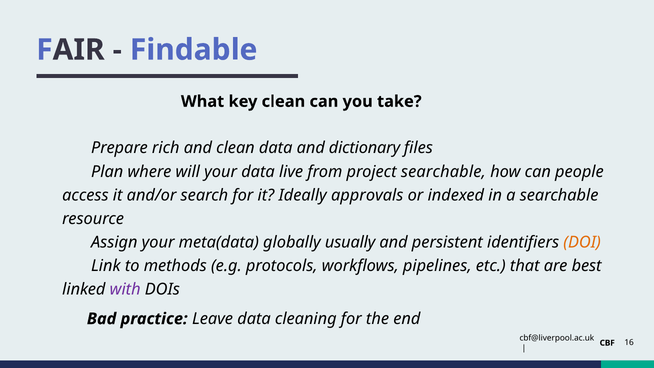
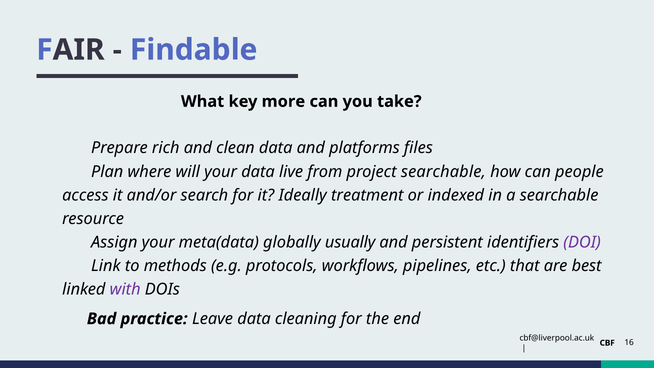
key clean: clean -> more
dictionary: dictionary -> platforms
approvals: approvals -> treatment
DOI colour: orange -> purple
